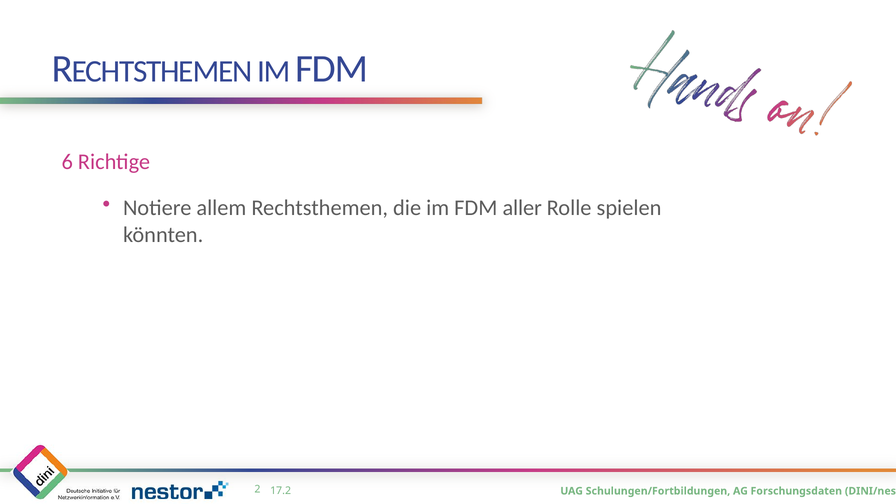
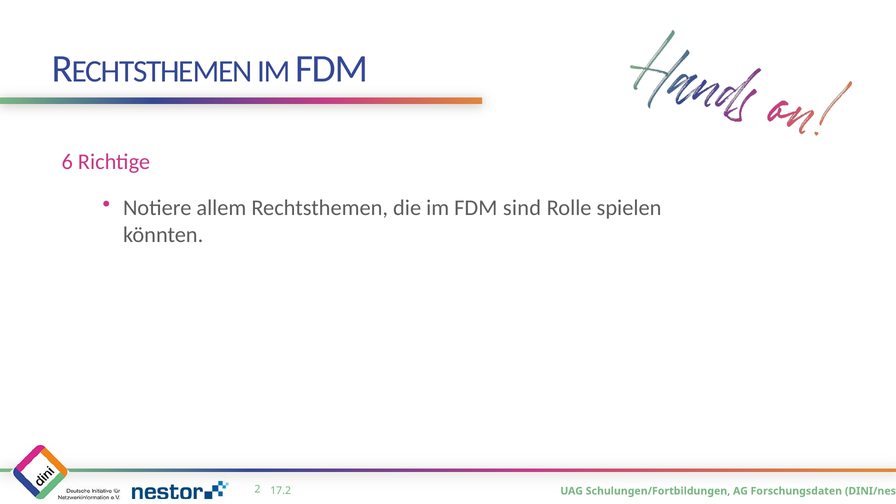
aller: aller -> sind
